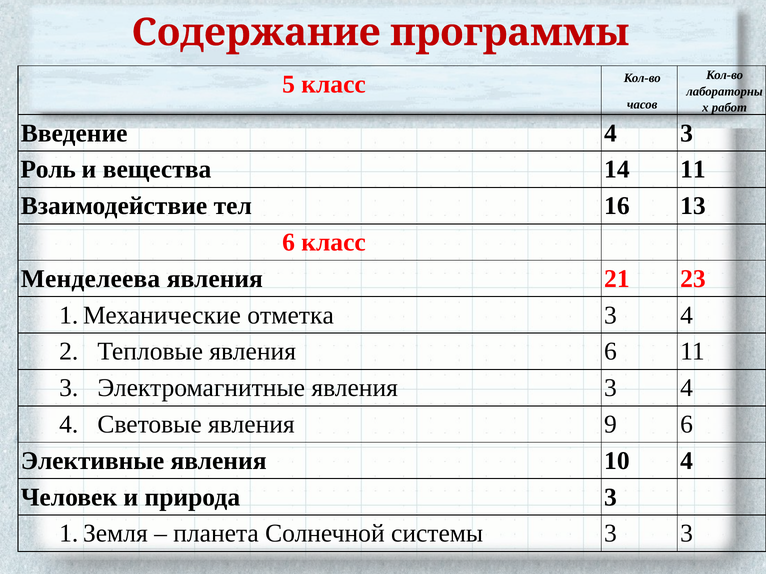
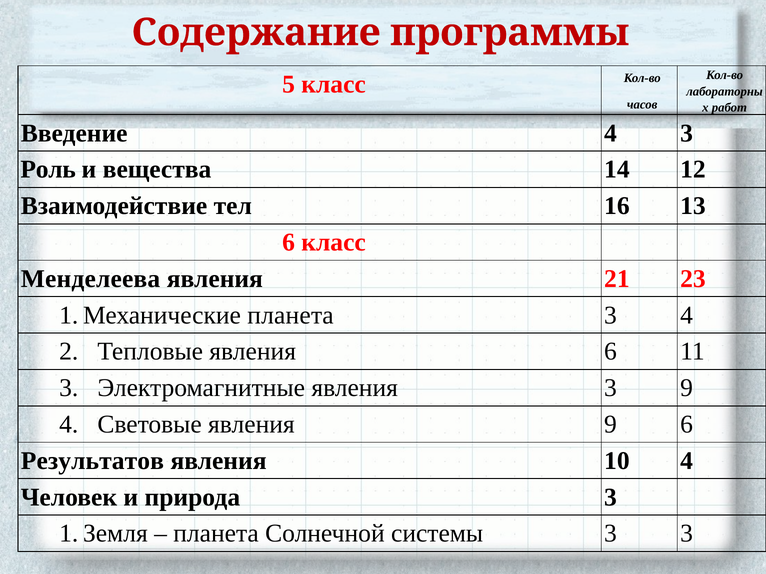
14 11: 11 -> 12
отметка at (291, 315): отметка -> планета
явления 3 4: 4 -> 9
Элективные: Элективные -> Результатов
